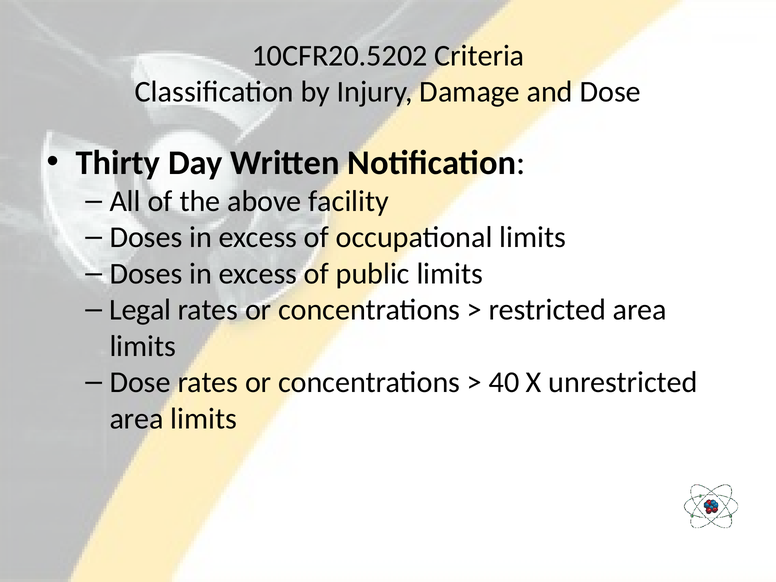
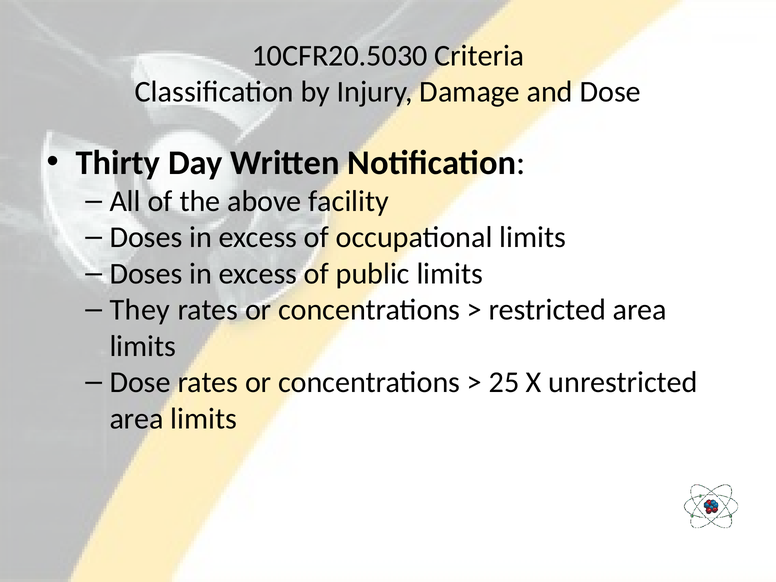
10CFR20.5202: 10CFR20.5202 -> 10CFR20.5030
Legal: Legal -> They
40: 40 -> 25
